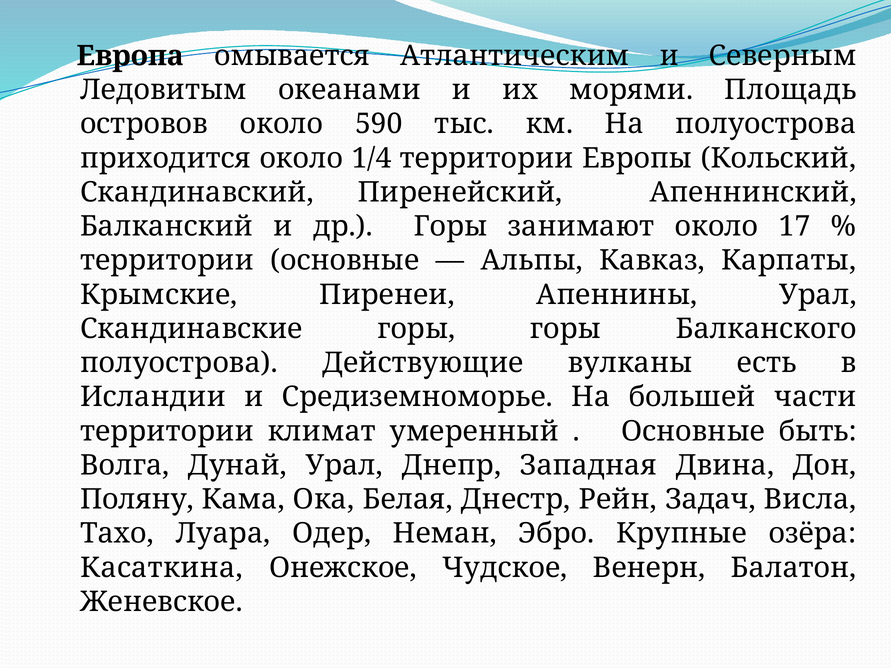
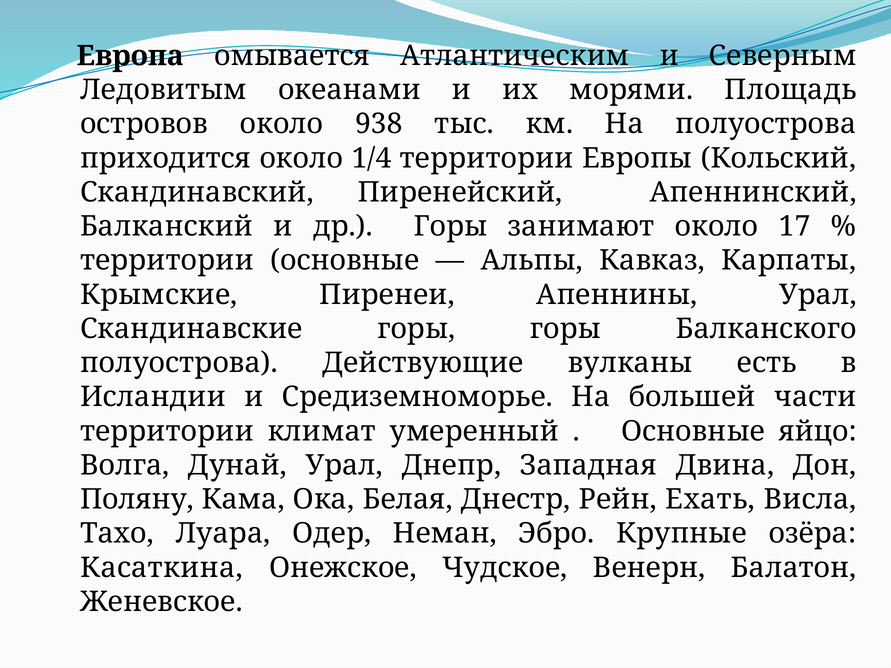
590: 590 -> 938
быть: быть -> яйцо
Задач: Задач -> Ехать
